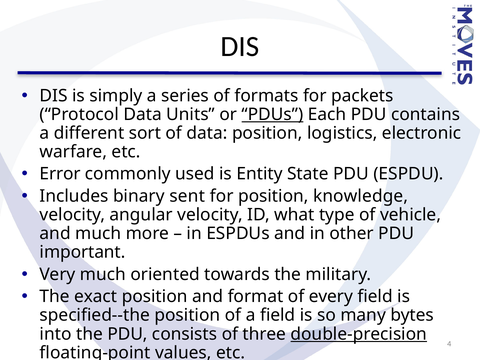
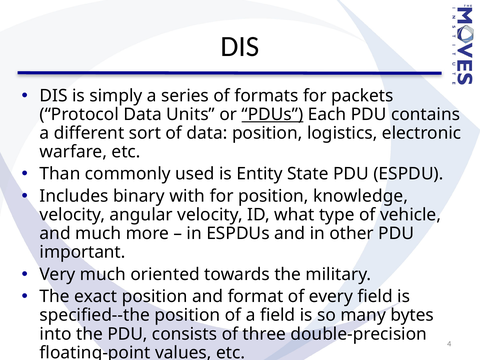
Error: Error -> Than
sent: sent -> with
double-precision underline: present -> none
